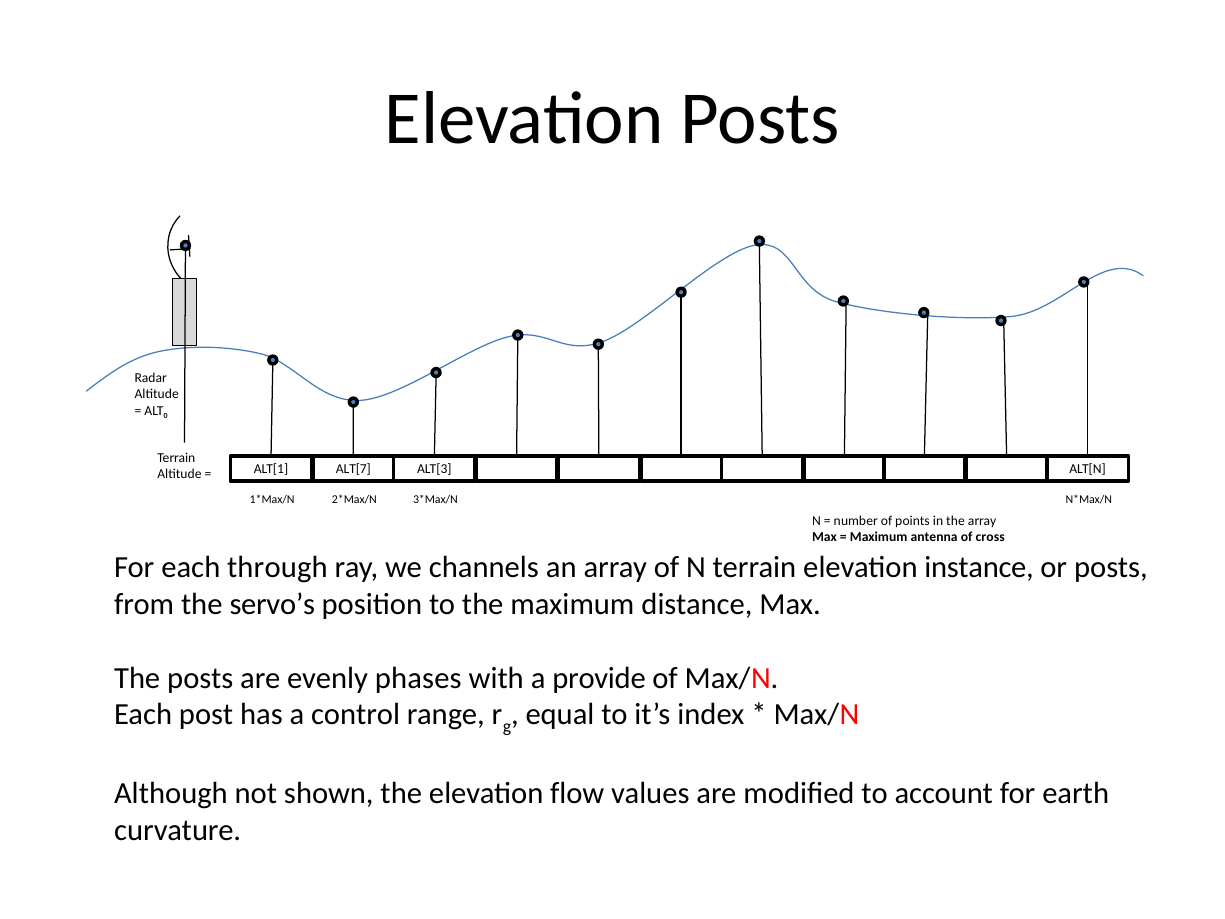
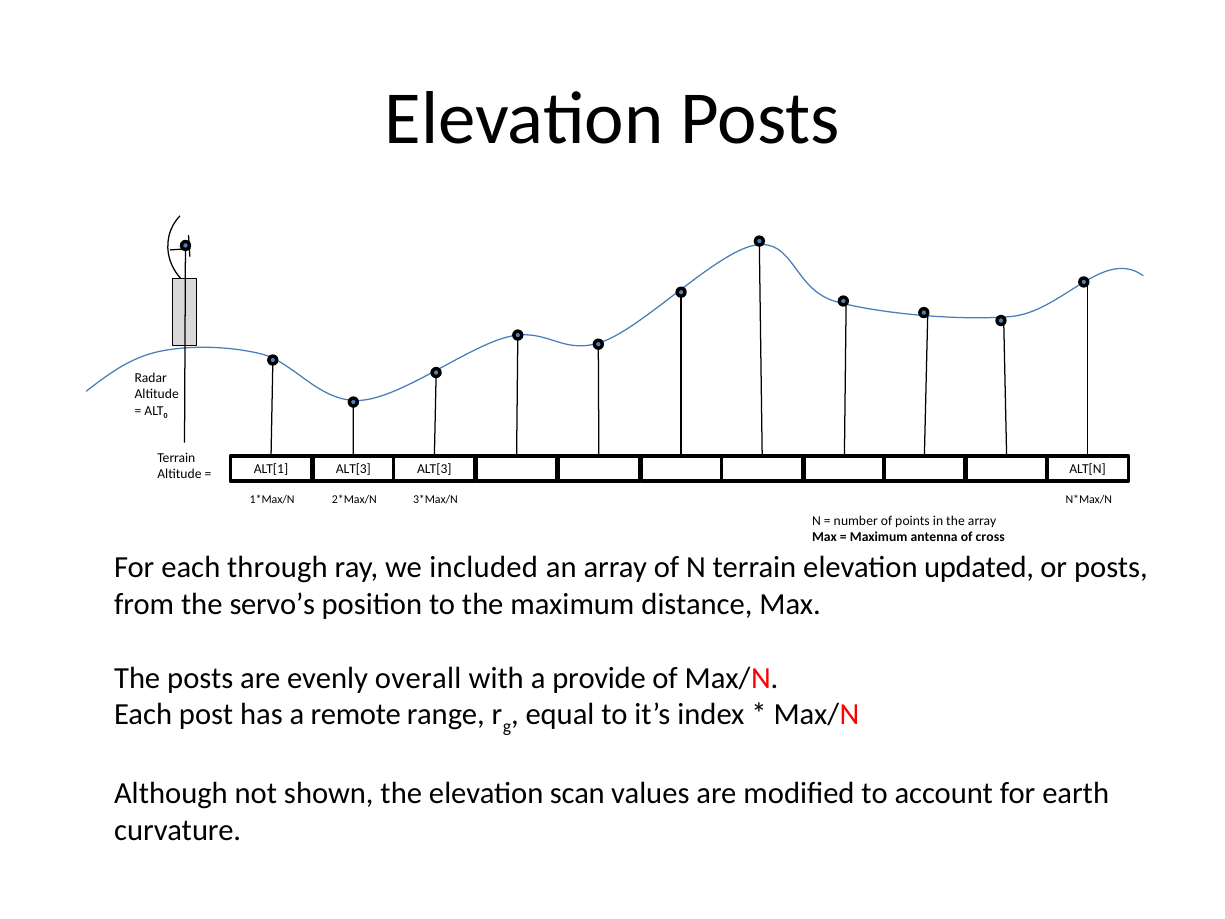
ALT[1 ALT[7: ALT[7 -> ALT[3
channels: channels -> included
instance: instance -> updated
phases: phases -> overall
control: control -> remote
flow: flow -> scan
